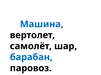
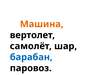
Машина colour: blue -> orange
